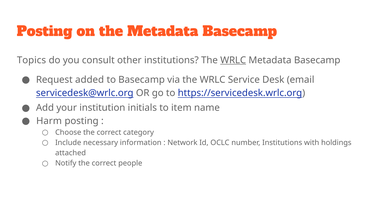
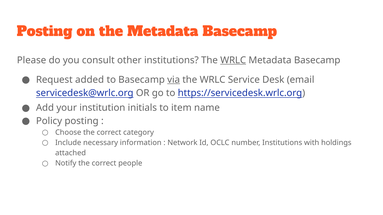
Topics: Topics -> Please
via underline: none -> present
Harm: Harm -> Policy
